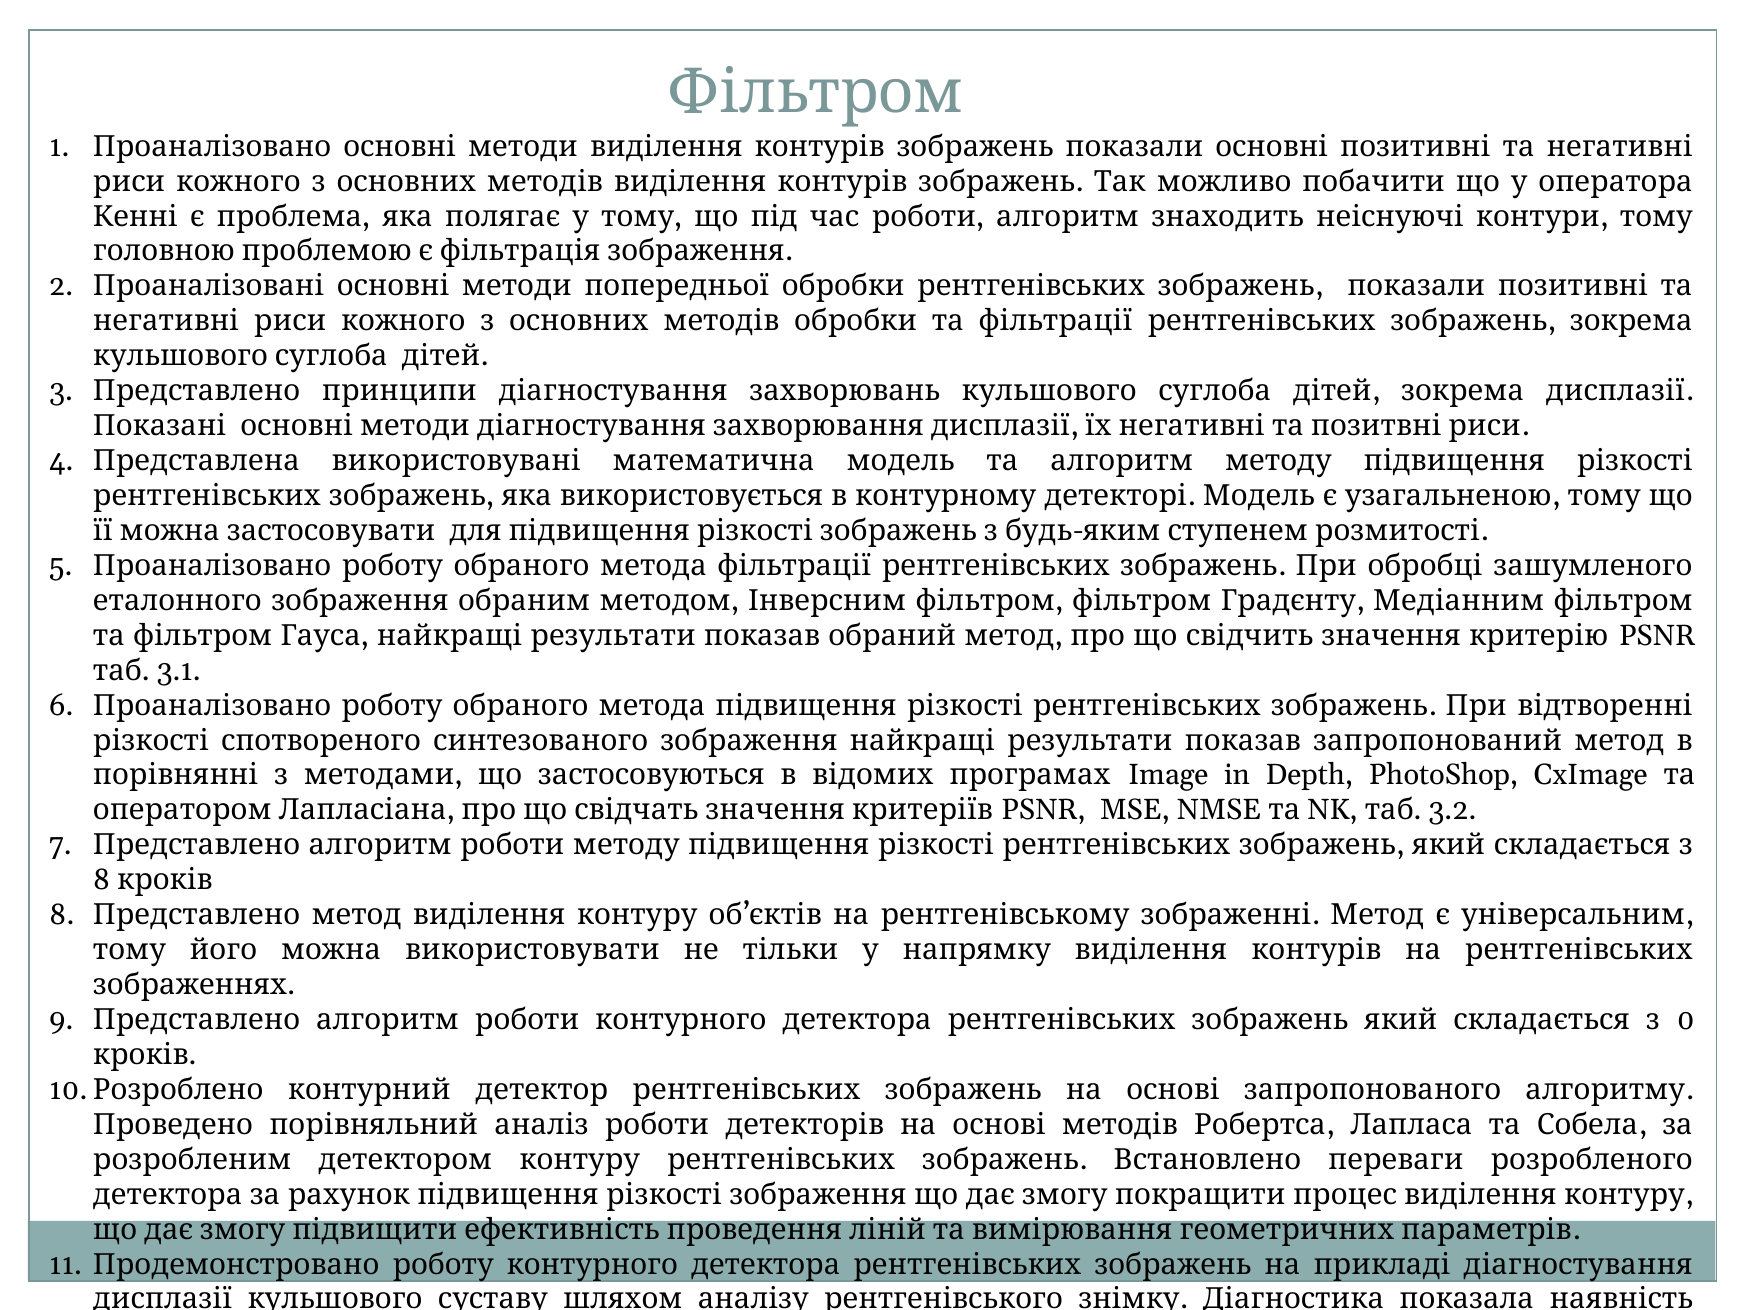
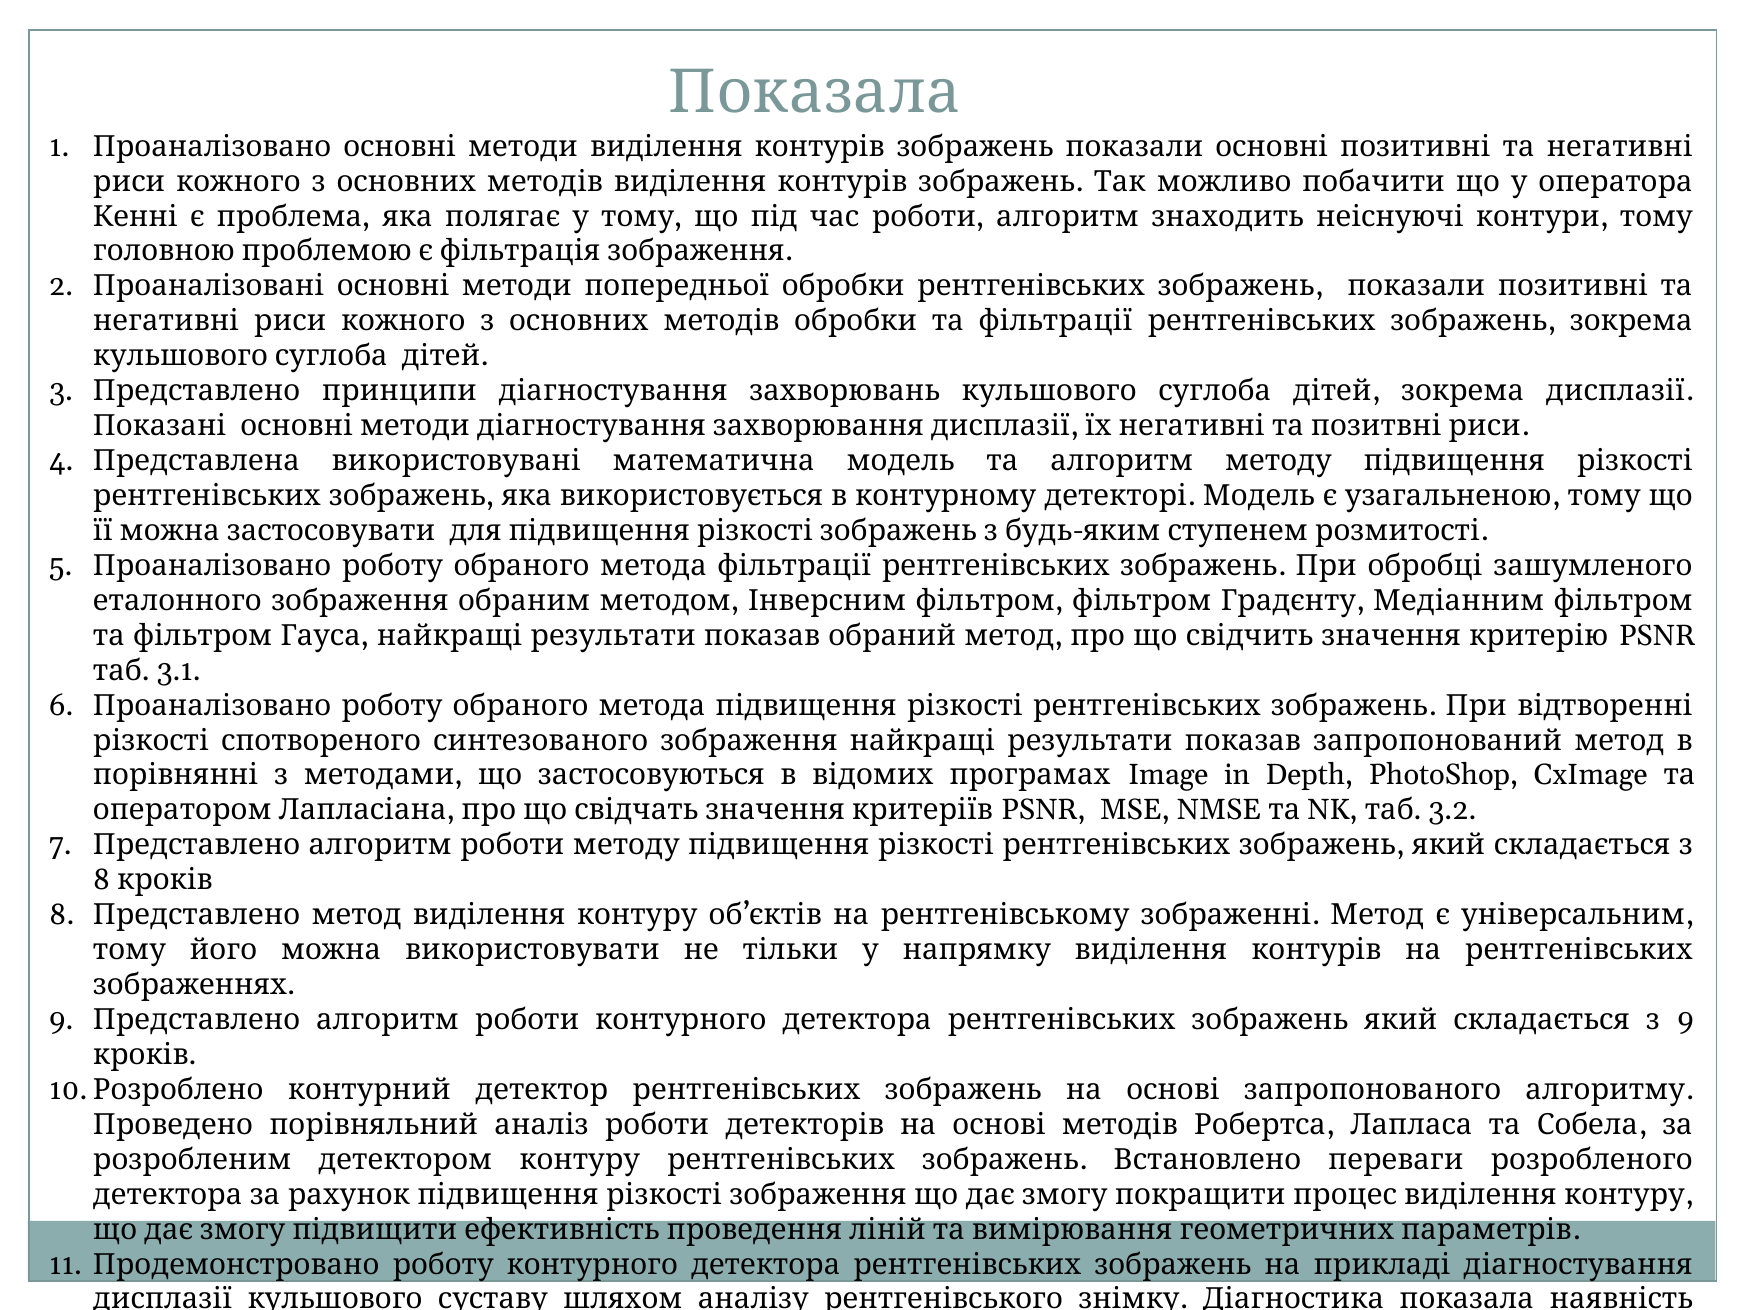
Фільтром at (816, 93): Фільтром -> Показала
0 at (1686, 1020): 0 -> 9
